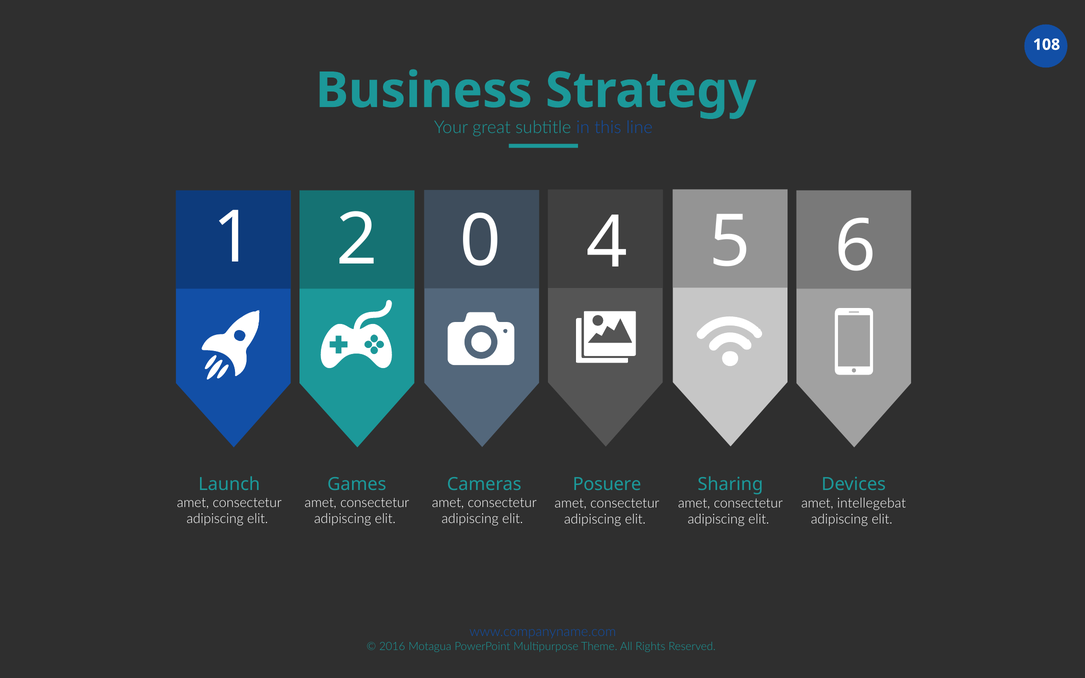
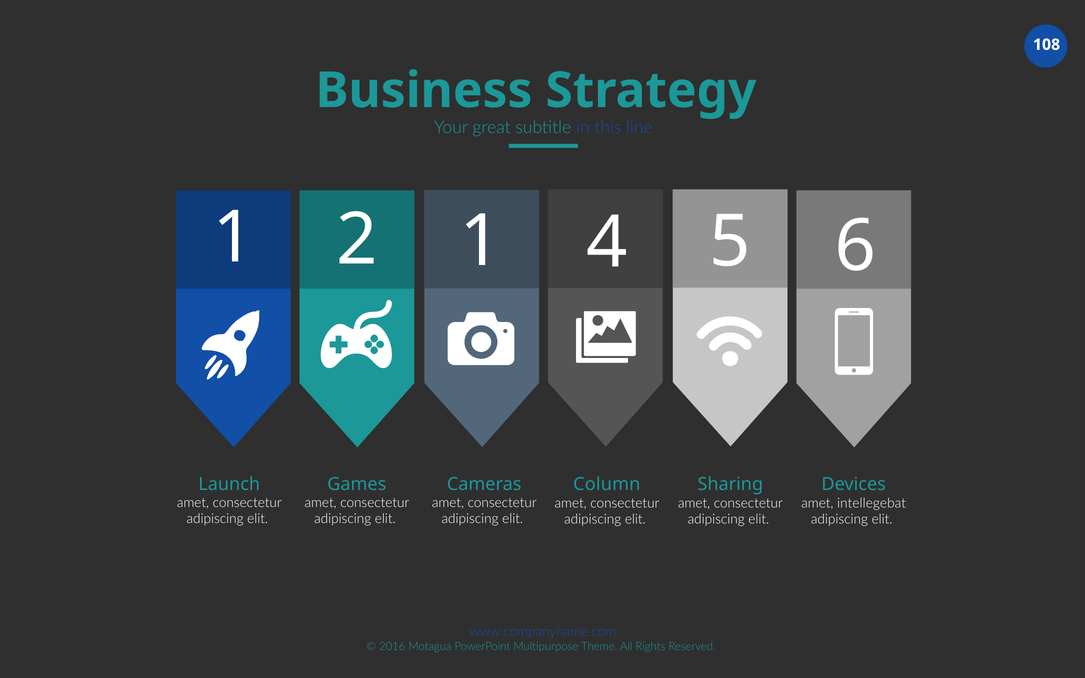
2 0: 0 -> 1
Posuere: Posuere -> Column
